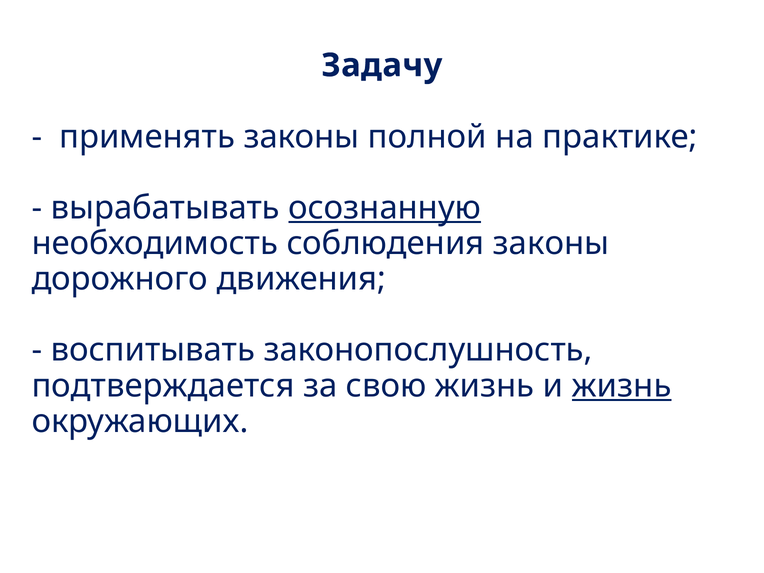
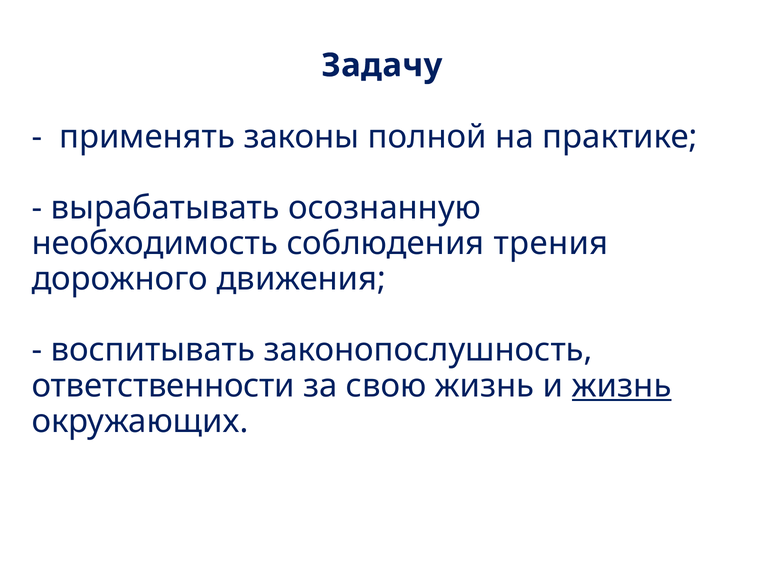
осознанную underline: present -> none
соблюдения законы: законы -> трения
подтверждается: подтверждается -> ответственности
